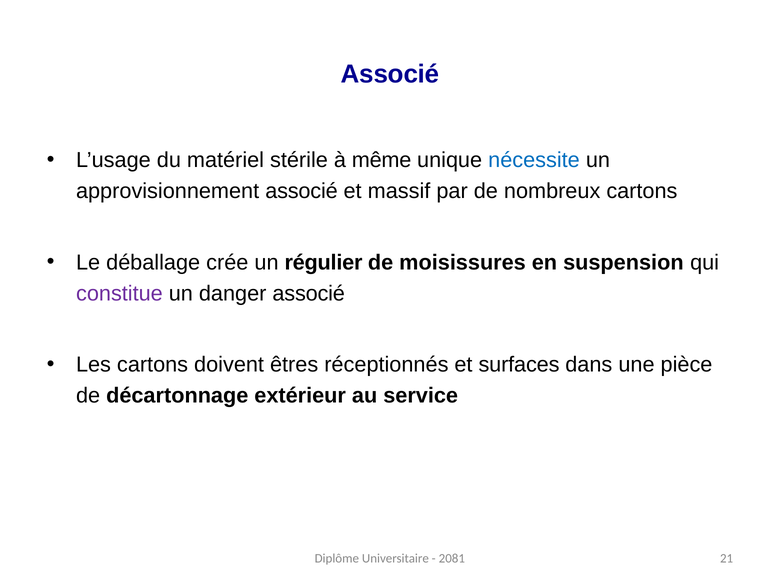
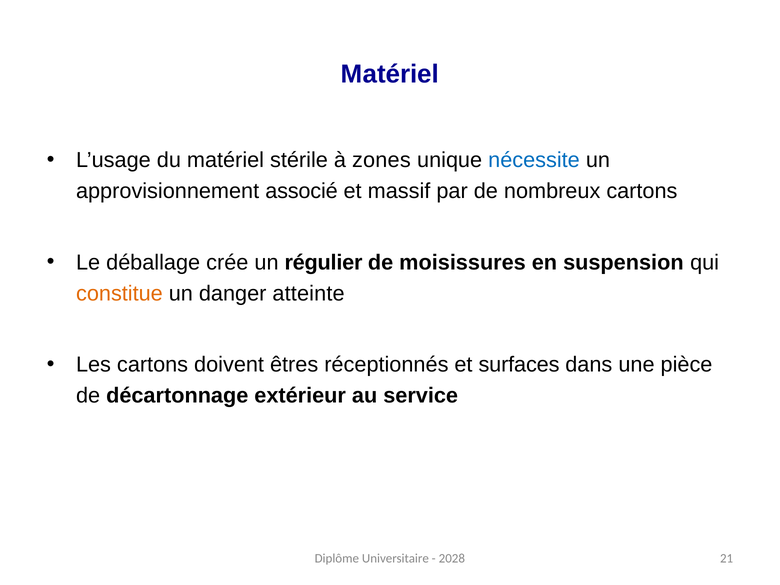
Associé at (390, 74): Associé -> Matériel
même: même -> zones
constitue colour: purple -> orange
danger associé: associé -> atteinte
2081: 2081 -> 2028
